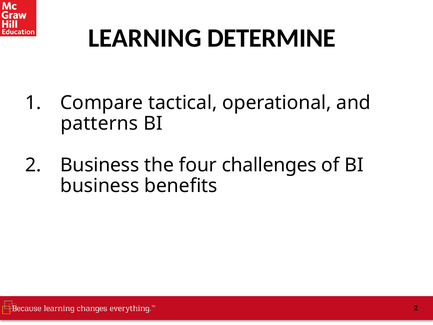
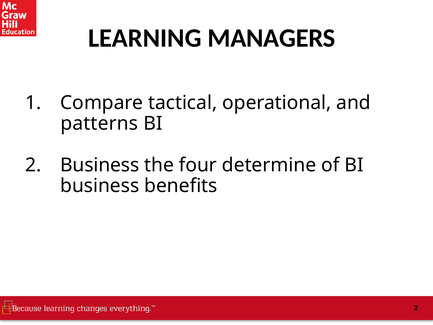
DETERMINE: DETERMINE -> MANAGERS
challenges: challenges -> determine
